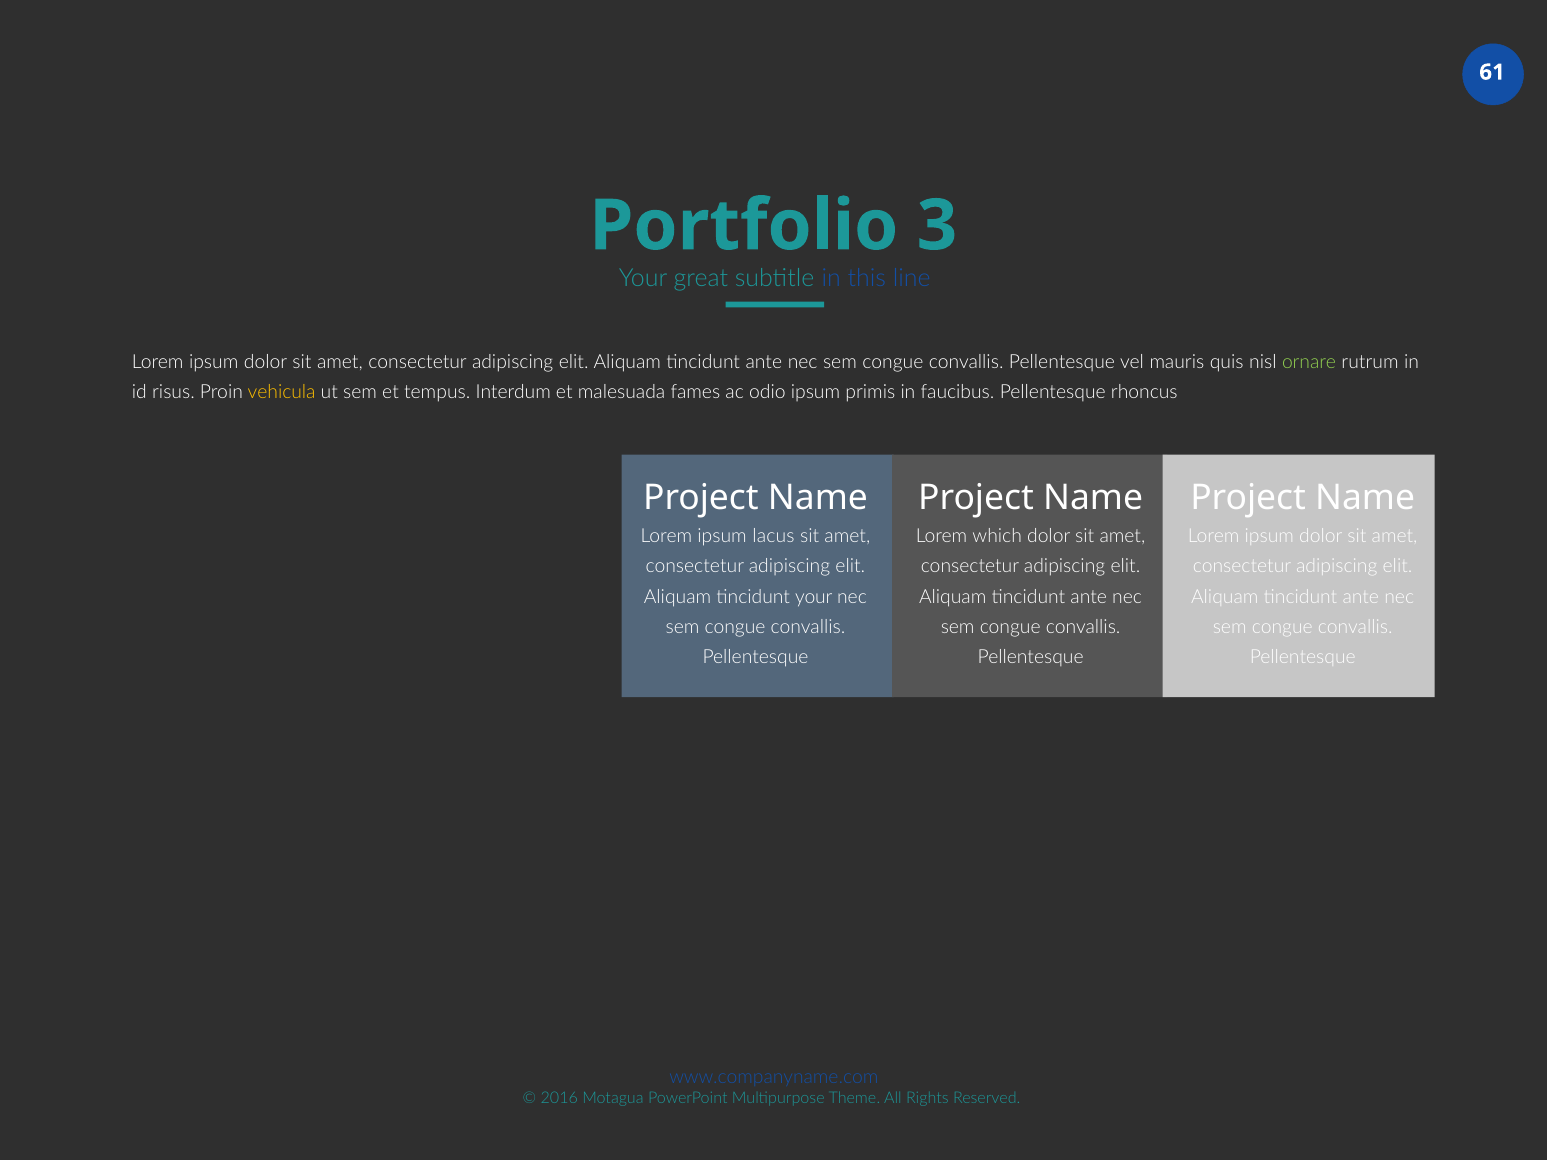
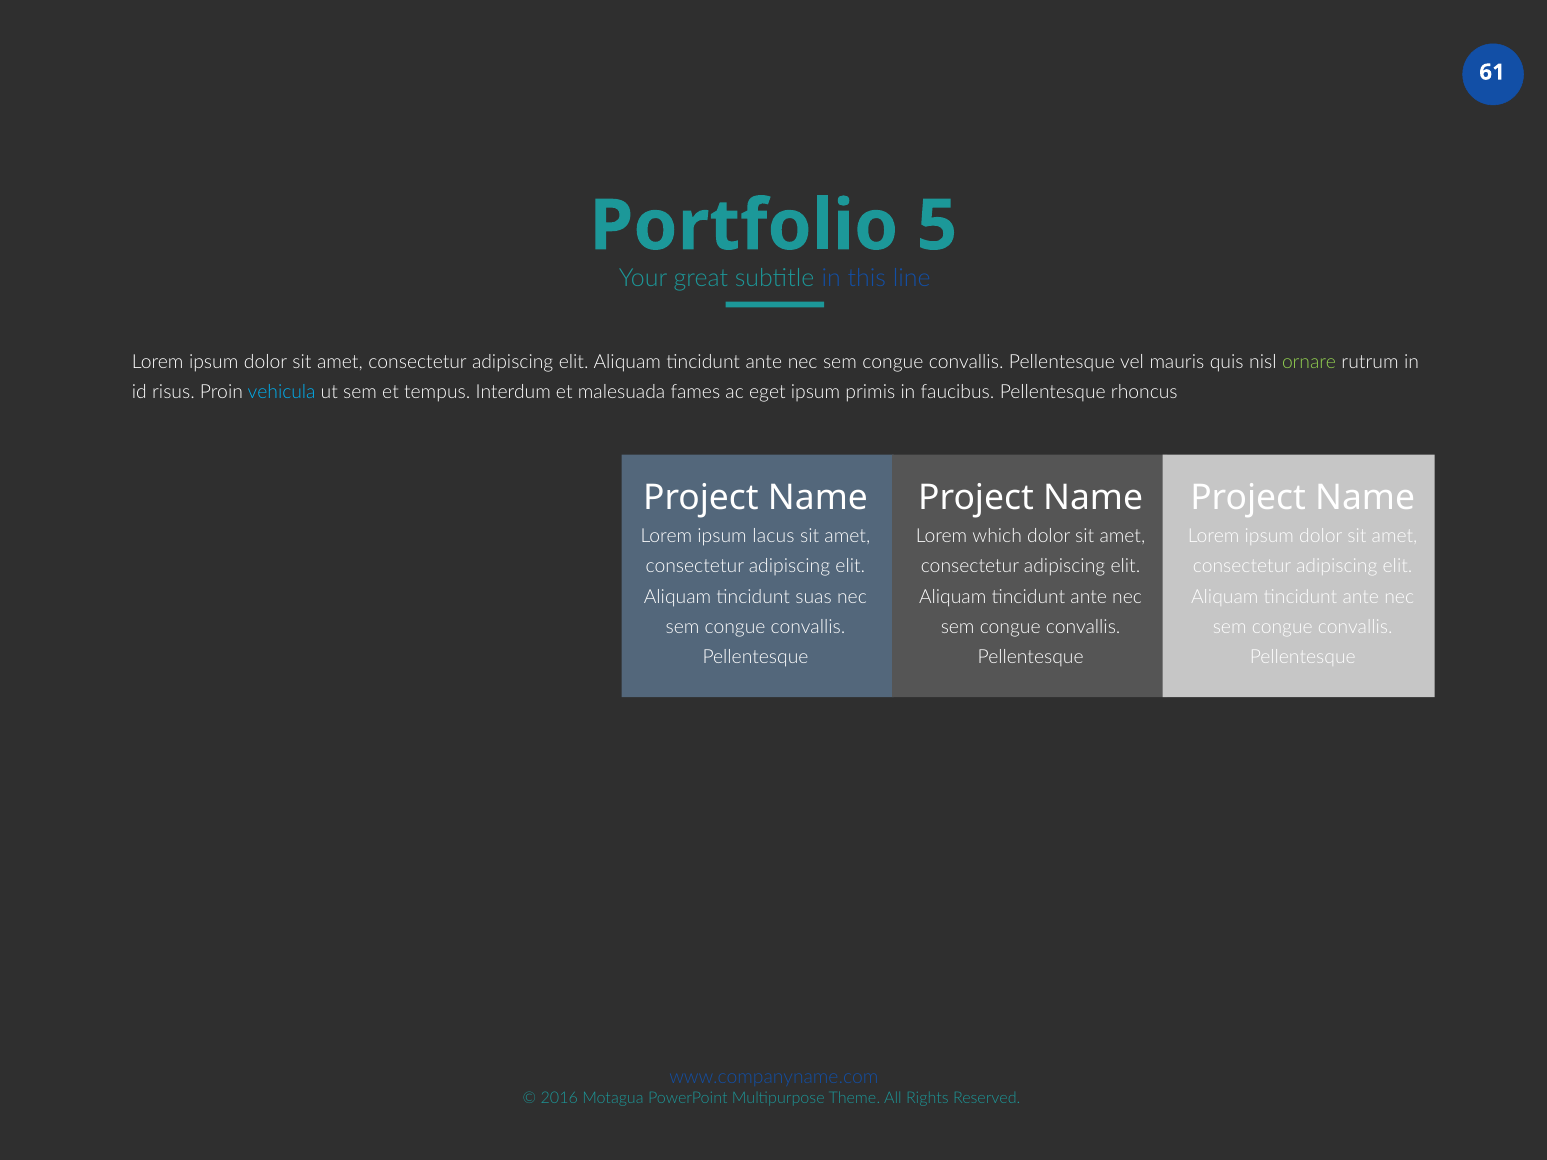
3: 3 -> 5
vehicula colour: yellow -> light blue
odio: odio -> eget
tincidunt your: your -> suas
